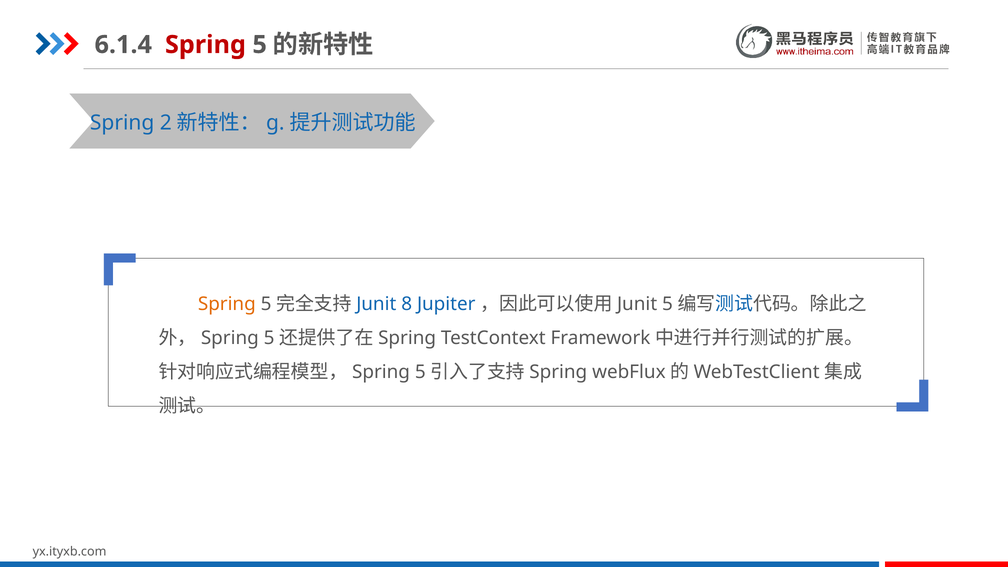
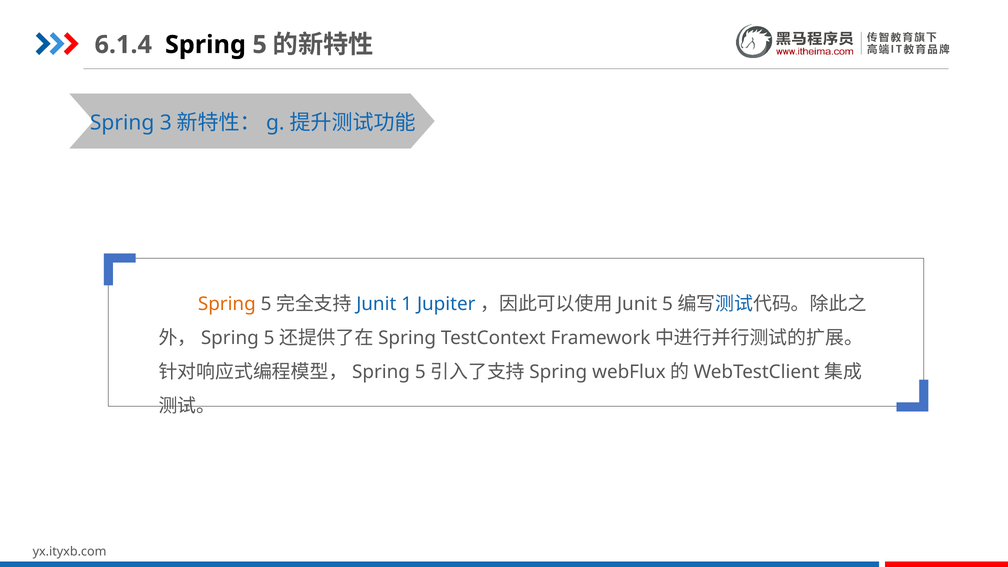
Spring at (205, 45) colour: red -> black
2: 2 -> 3
8: 8 -> 1
